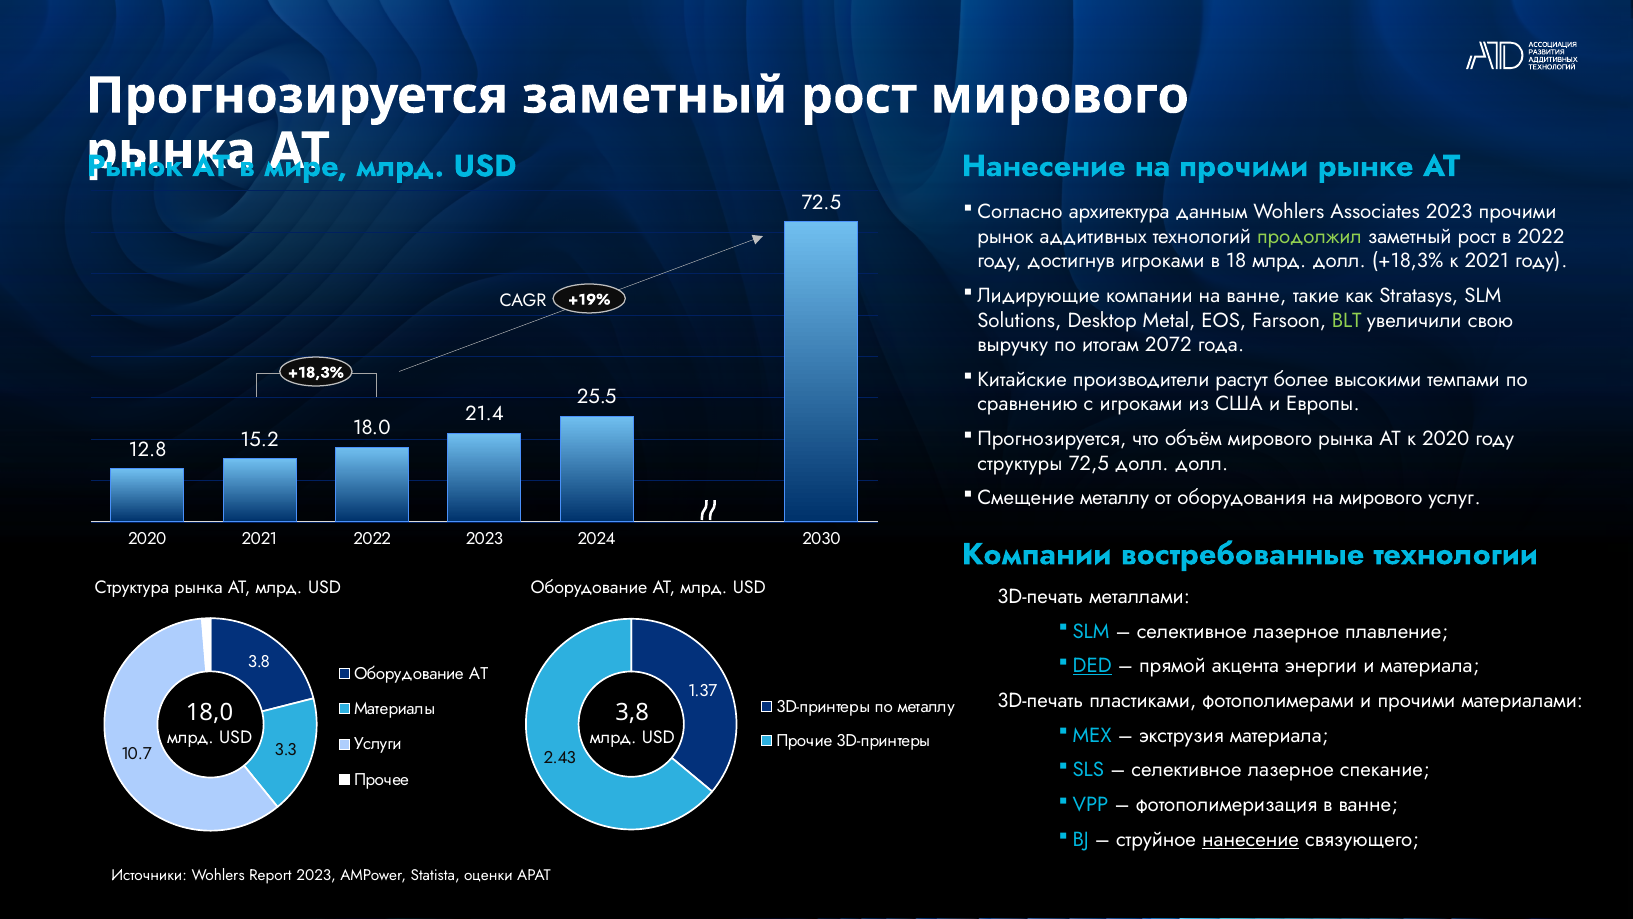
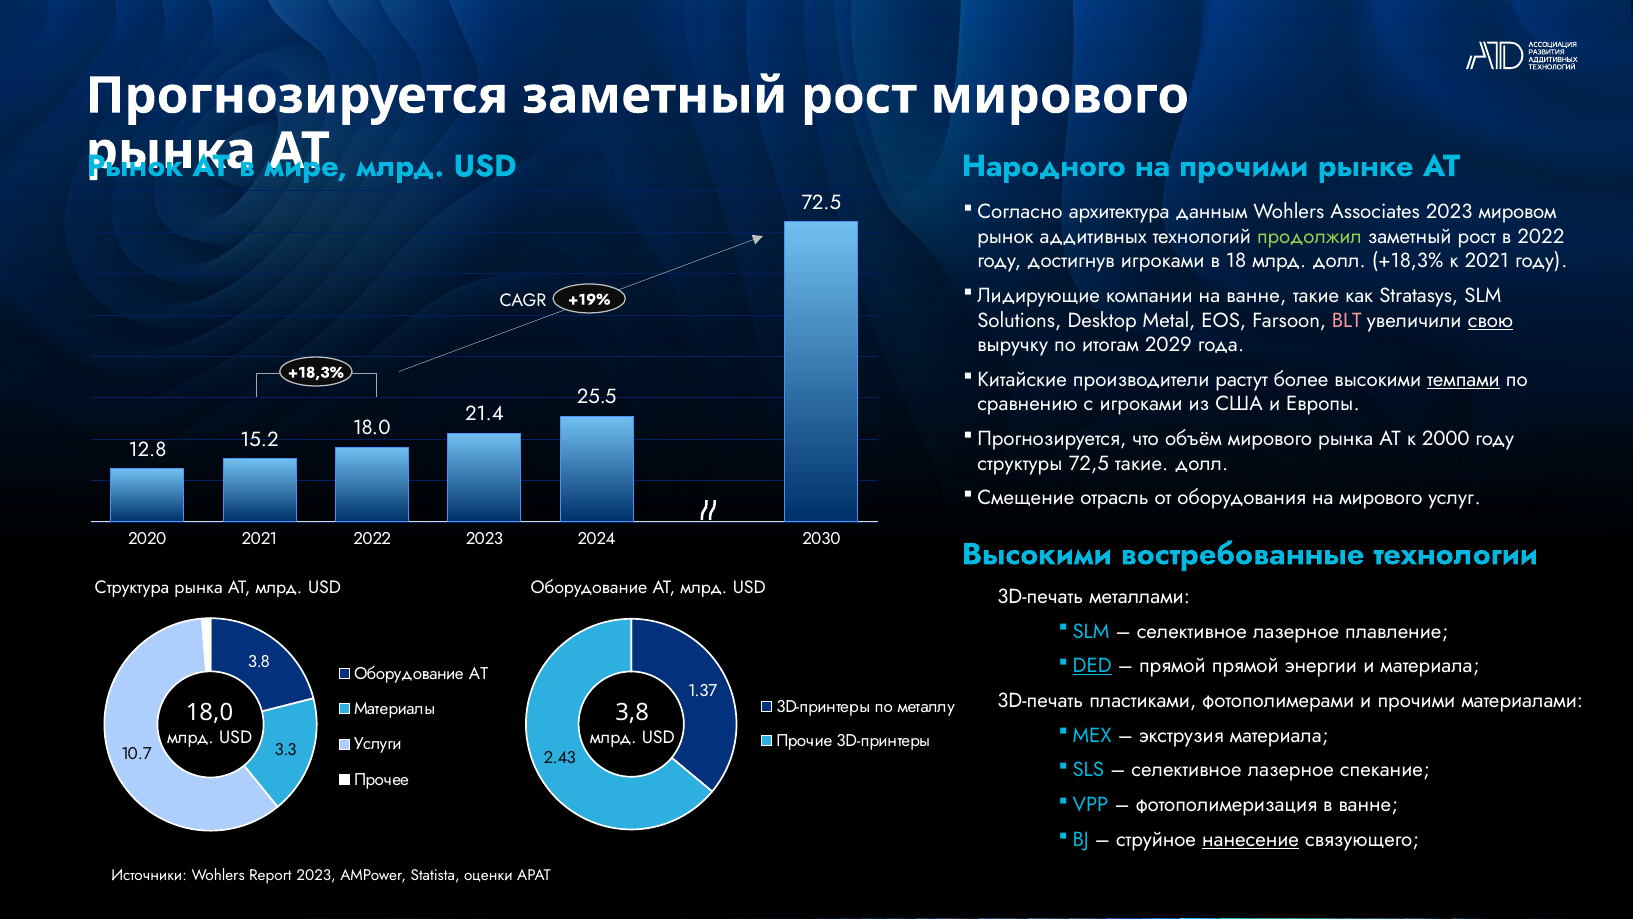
Нанесение at (1044, 166): Нанесение -> Народного
2023 прочими: прочими -> мировом
BLT colour: light green -> pink
свою underline: none -> present
2072: 2072 -> 2029
темпами underline: none -> present
к 2020: 2020 -> 2000
72,5 долл: долл -> такие
Смещение металлу: металлу -> отрасль
Компании at (1037, 554): Компании -> Высокими
прямой акцента: акцента -> прямой
